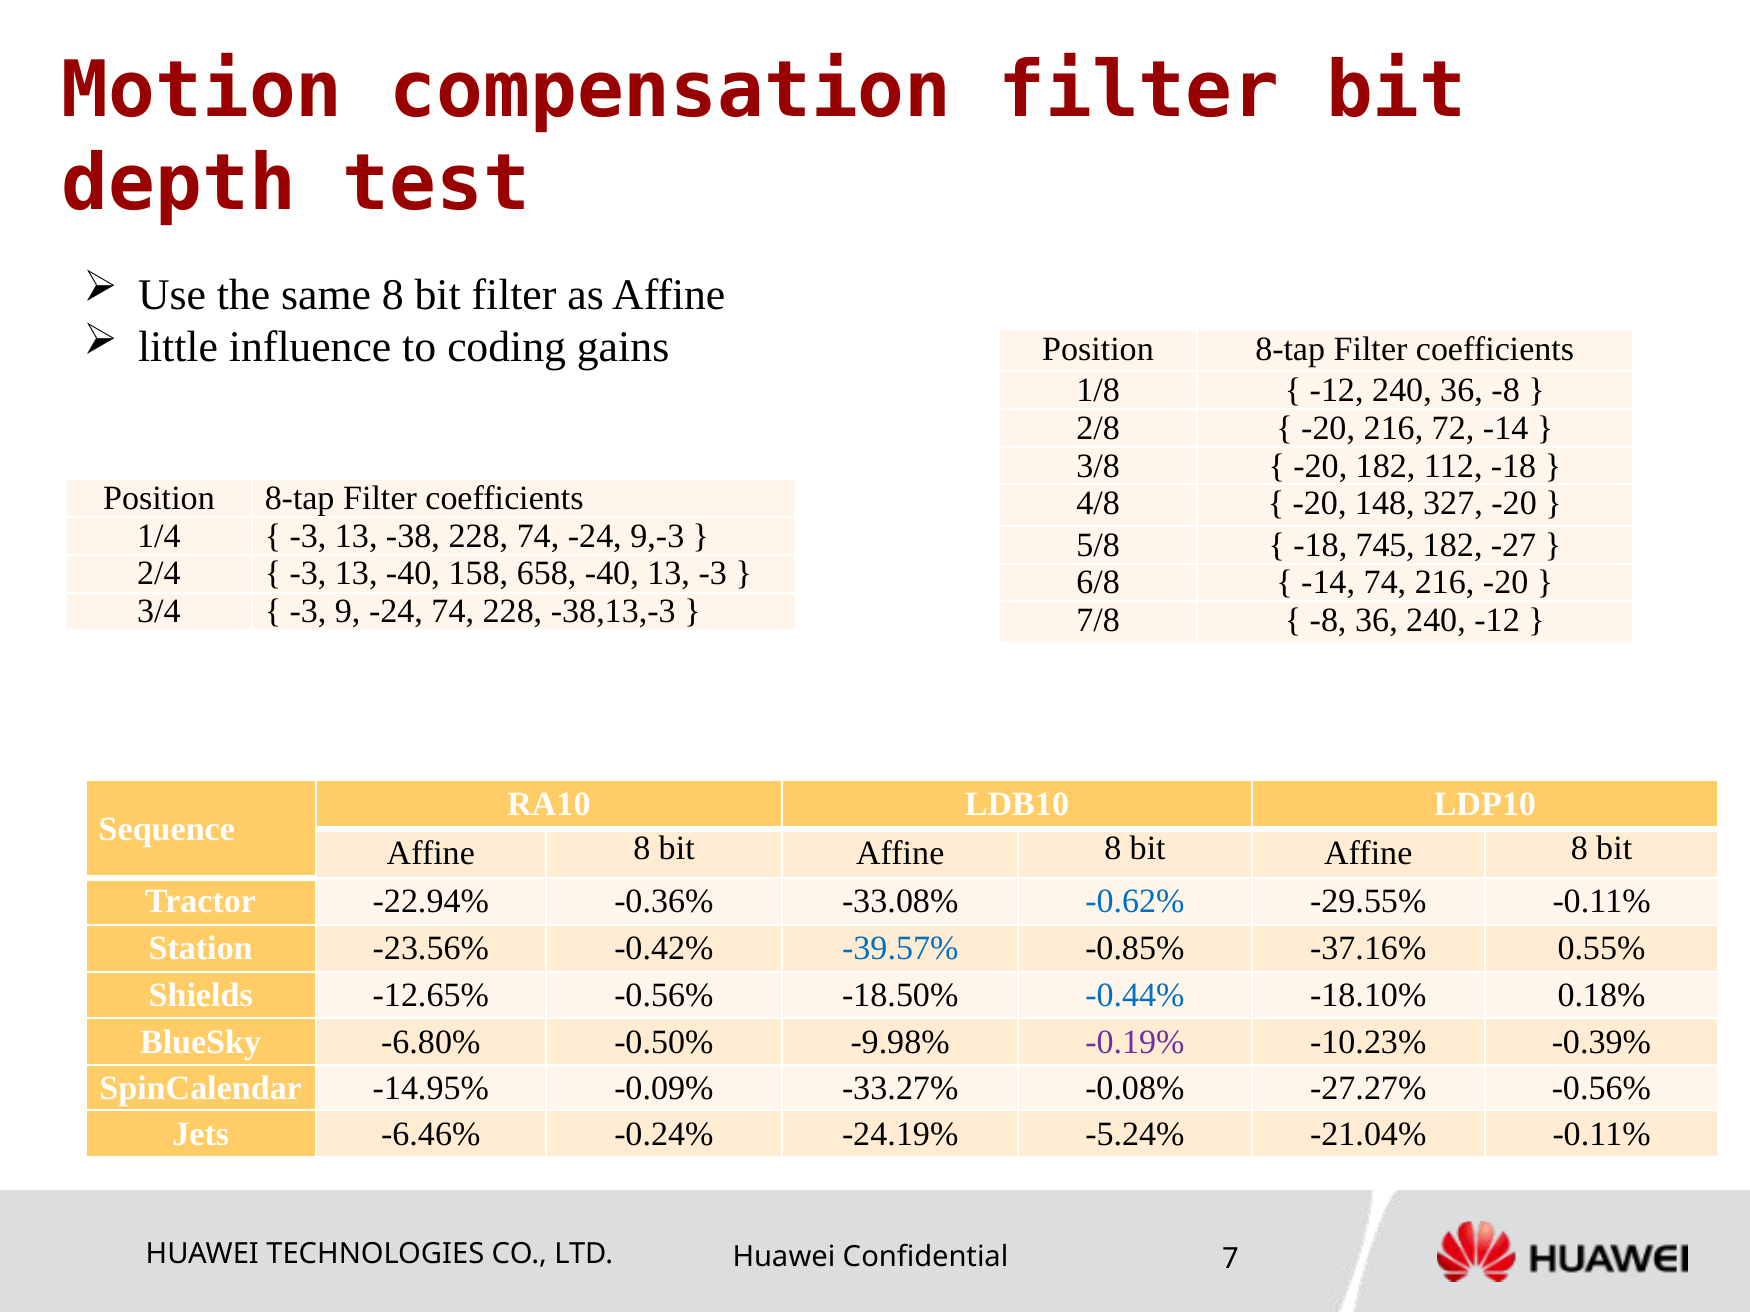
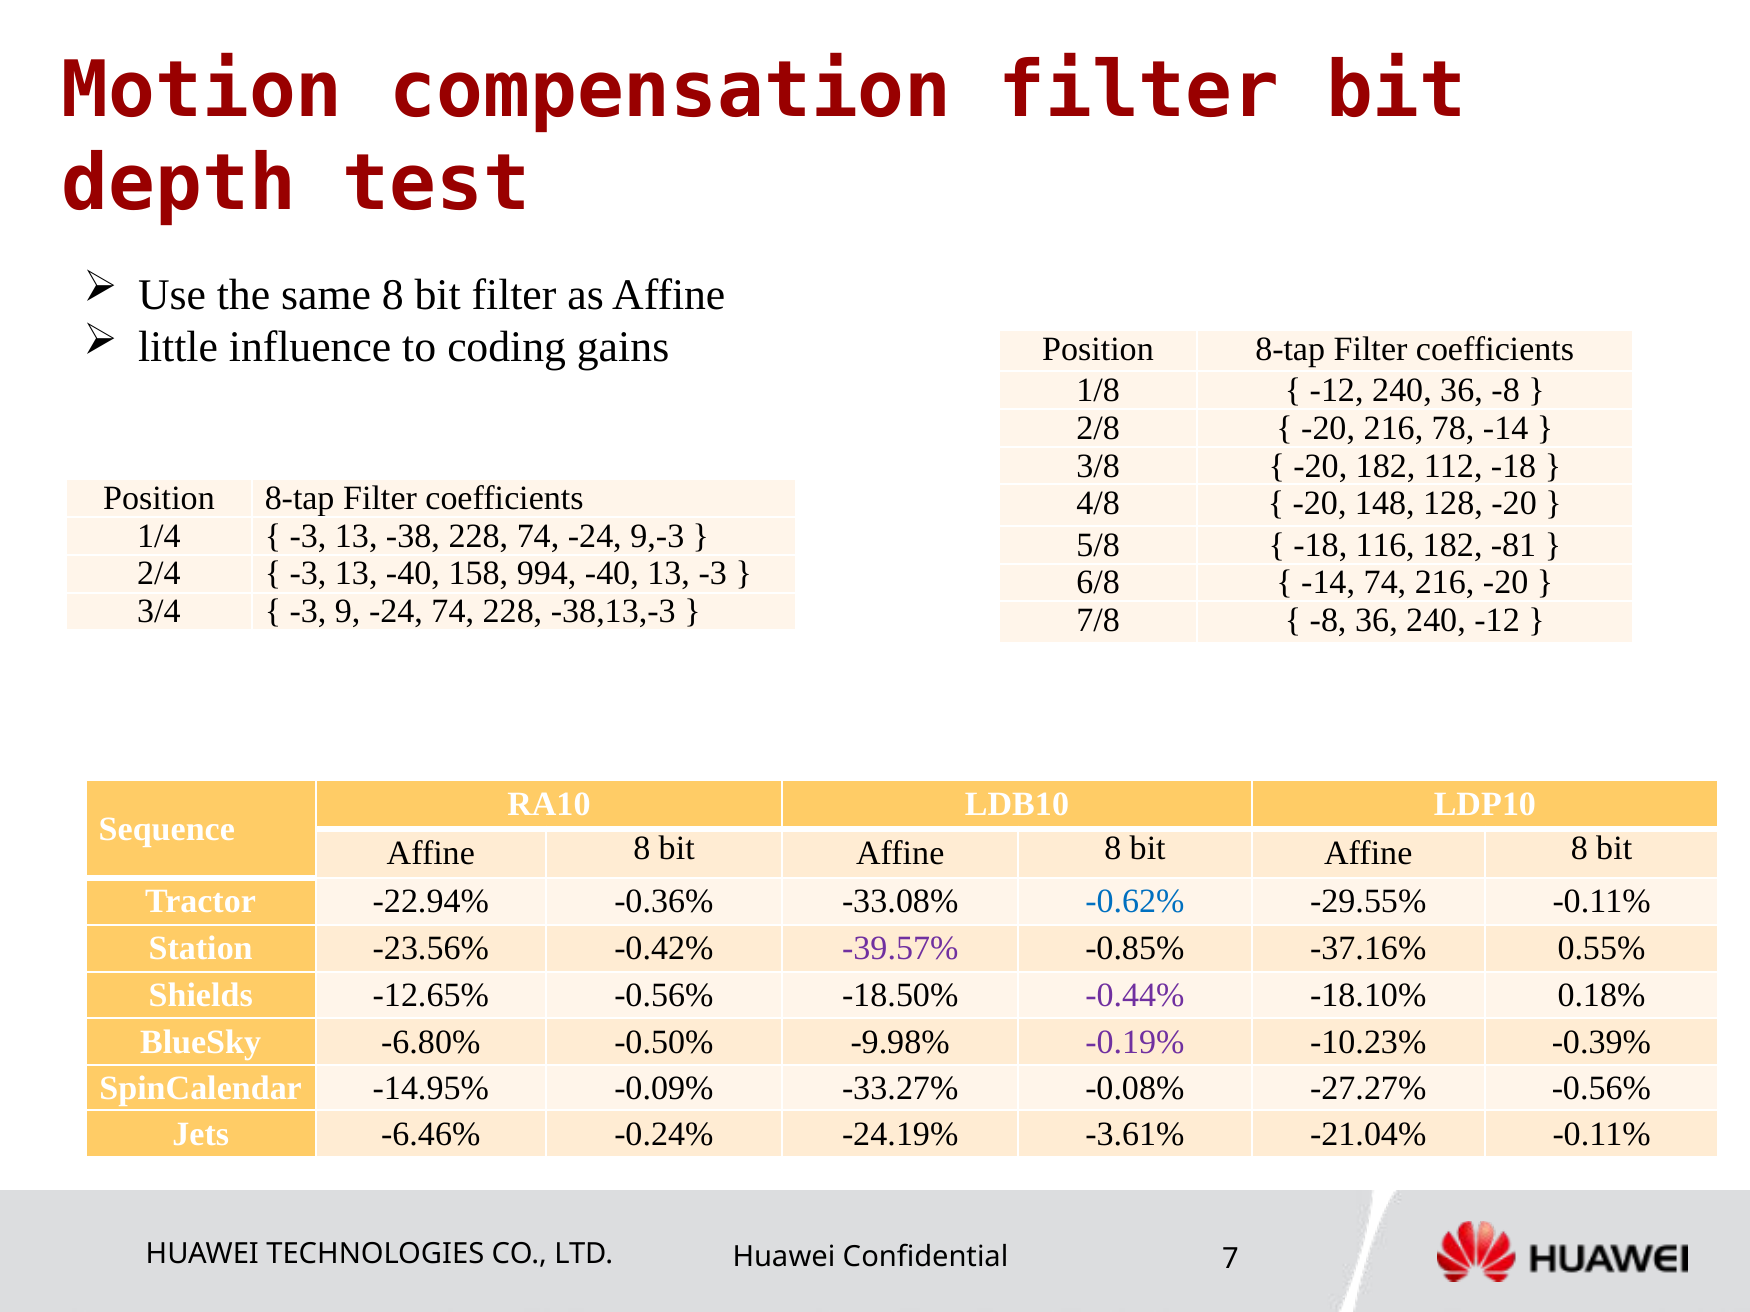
72: 72 -> 78
327: 327 -> 128
745: 745 -> 116
-27: -27 -> -81
658: 658 -> 994
-39.57% colour: blue -> purple
-0.44% colour: blue -> purple
-5.24%: -5.24% -> -3.61%
